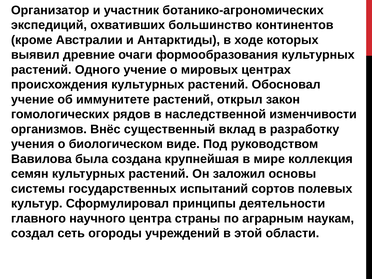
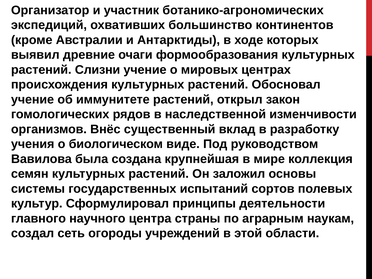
Одного: Одного -> Слизни
